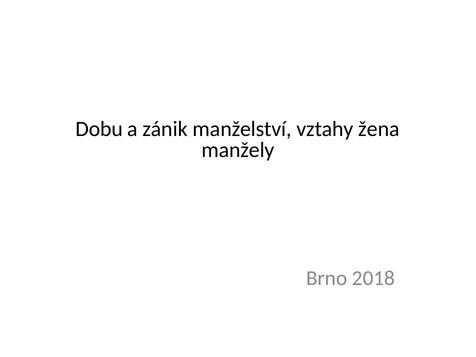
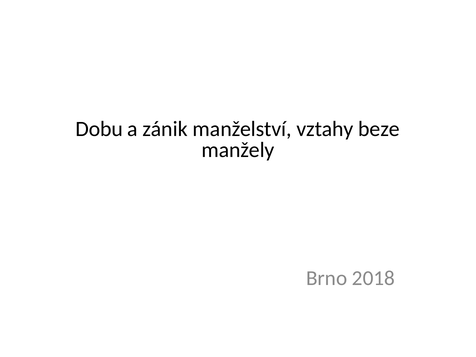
žena: žena -> beze
